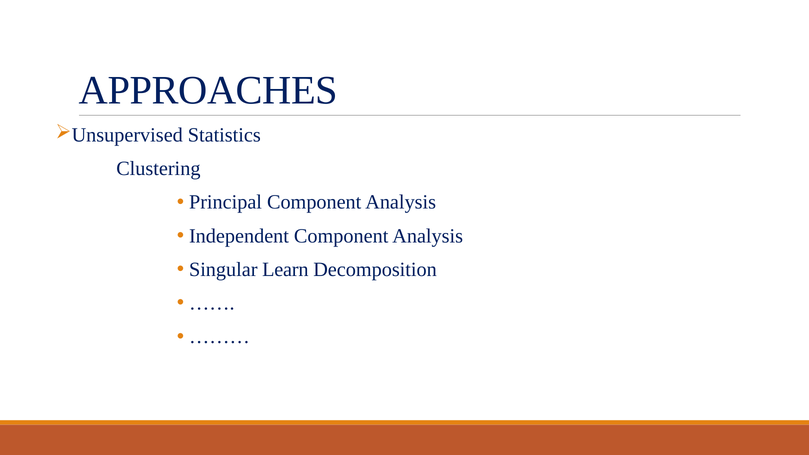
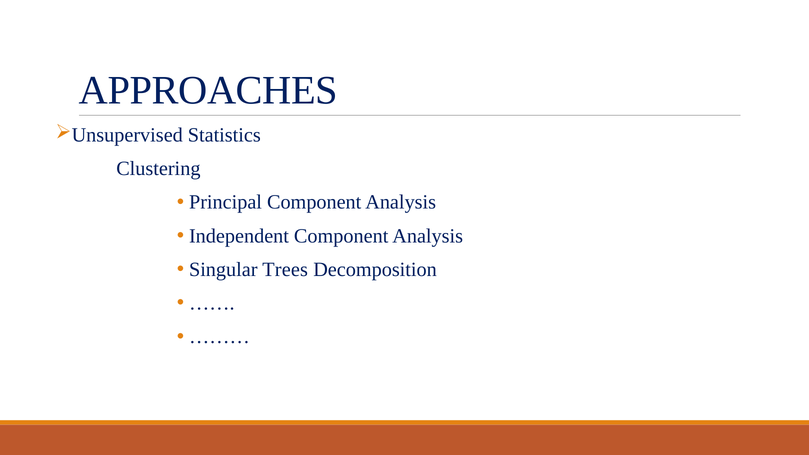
Learn: Learn -> Trees
